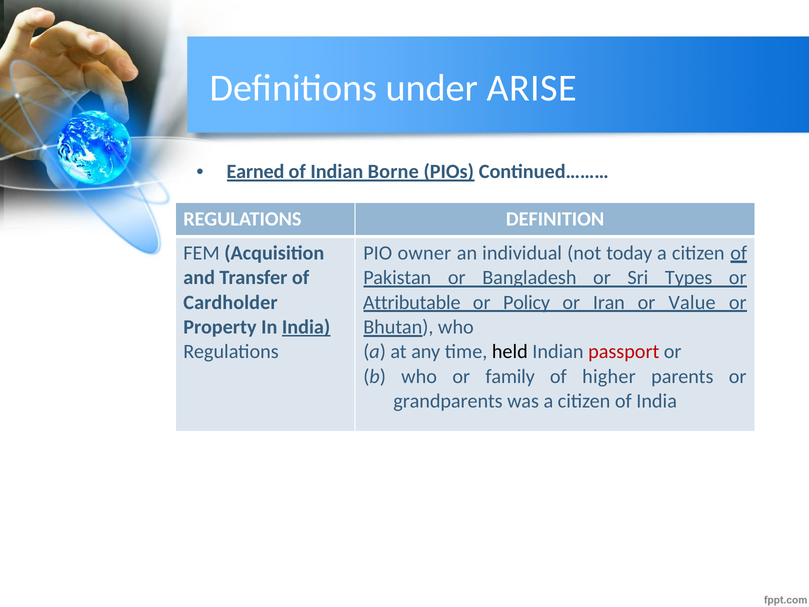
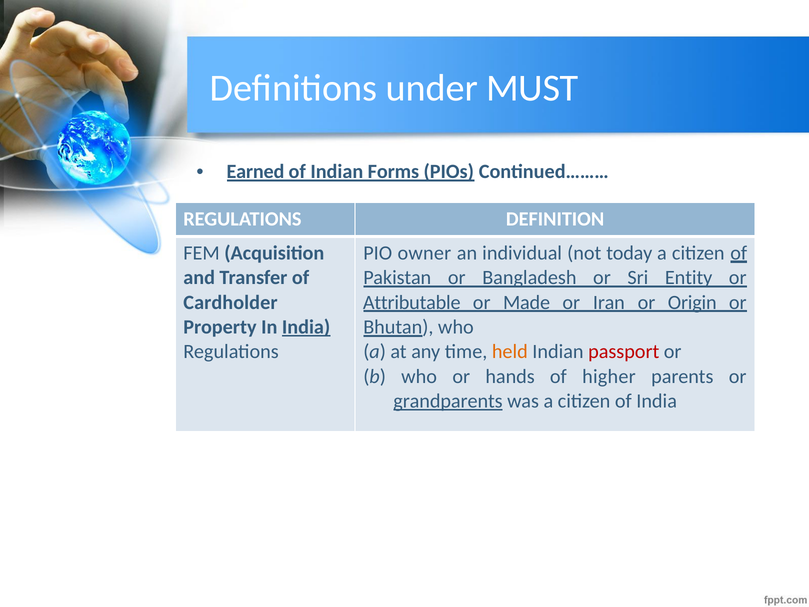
ARISE: ARISE -> MUST
Borne: Borne -> Forms
Types: Types -> Entity
Policy: Policy -> Made
Value: Value -> Origin
held colour: black -> orange
family: family -> hands
grandparents underline: none -> present
